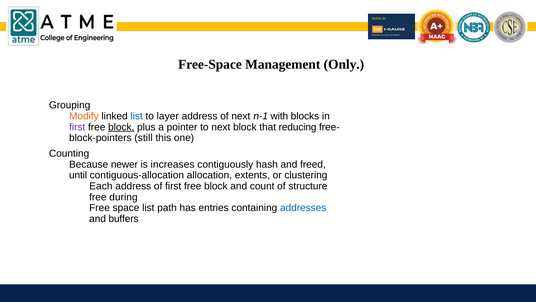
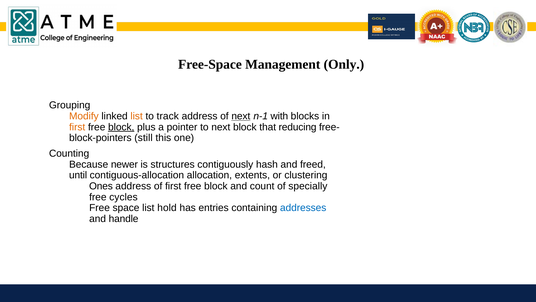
list at (137, 116) colour: blue -> orange
layer: layer -> track
next at (241, 116) underline: none -> present
first at (77, 127) colour: purple -> orange
increases: increases -> structures
Each: Each -> Ones
structure: structure -> specially
during: during -> cycles
path: path -> hold
buffers: buffers -> handle
